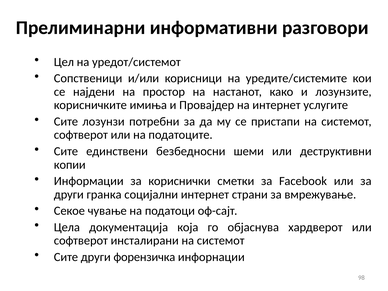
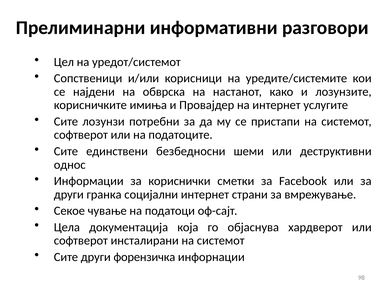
простор: простор -> обврска
копии: копии -> однос
